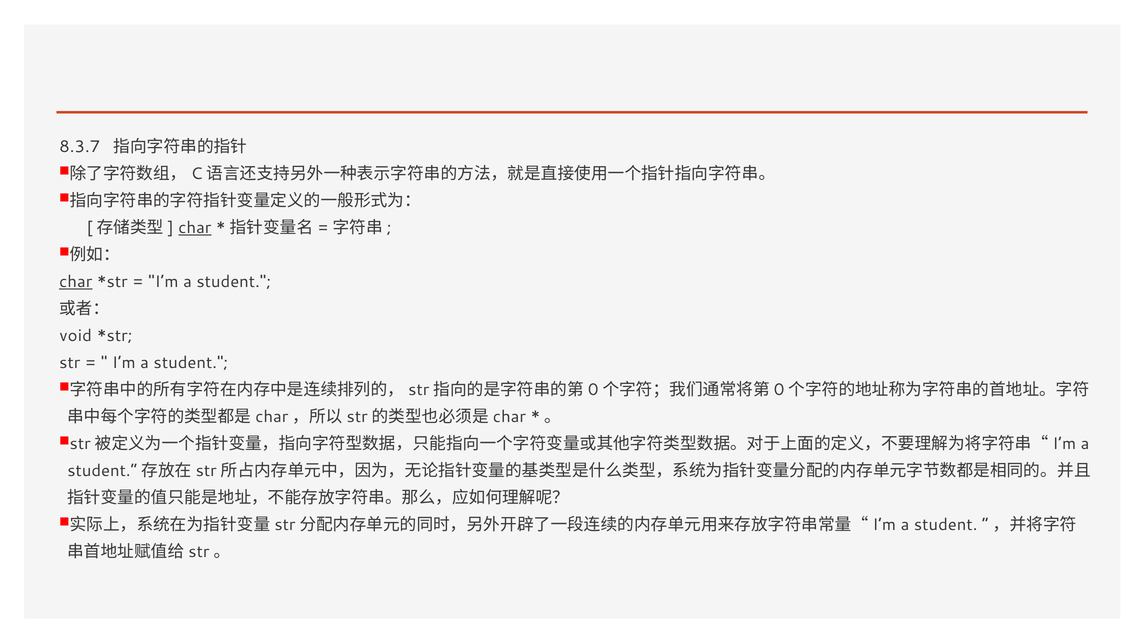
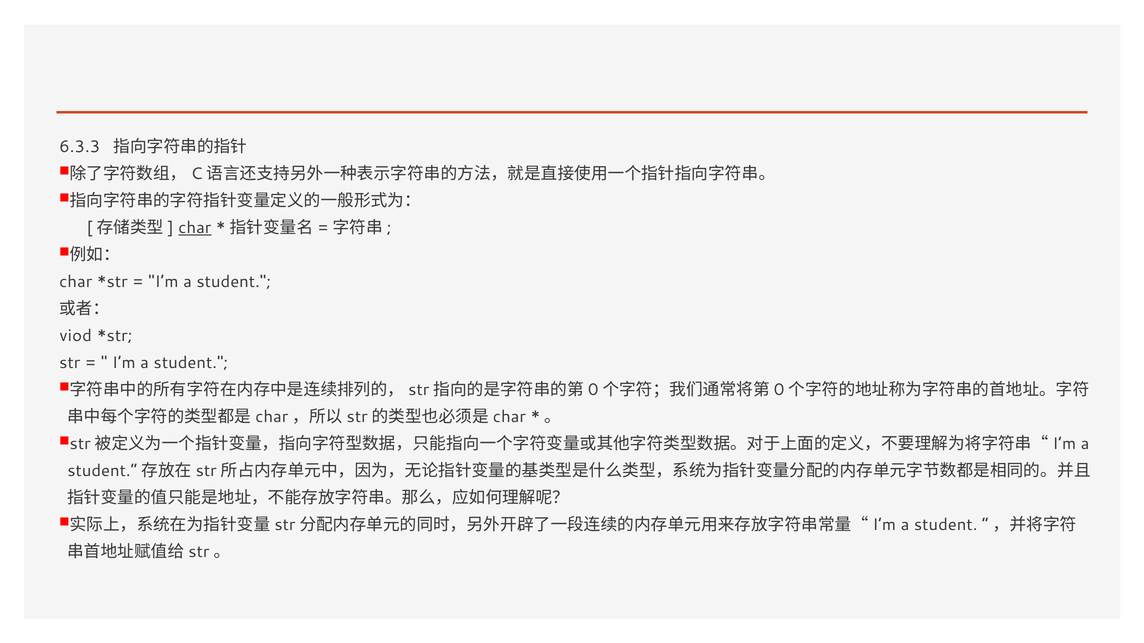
8.3.7: 8.3.7 -> 6.3.3
char at (76, 282) underline: present -> none
void: void -> viod
